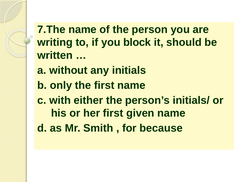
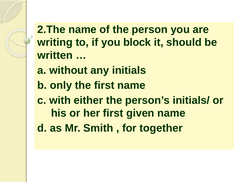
7.The: 7.The -> 2.The
because: because -> together
